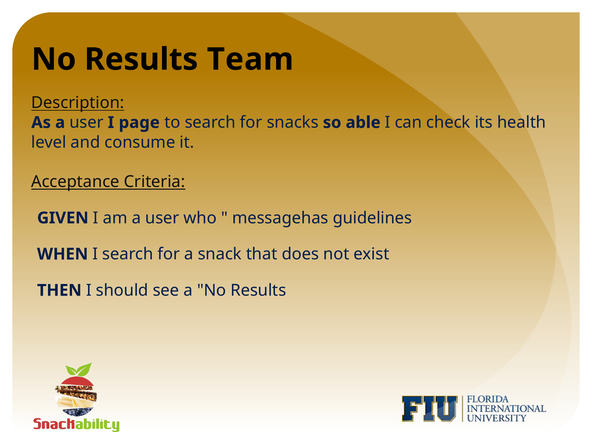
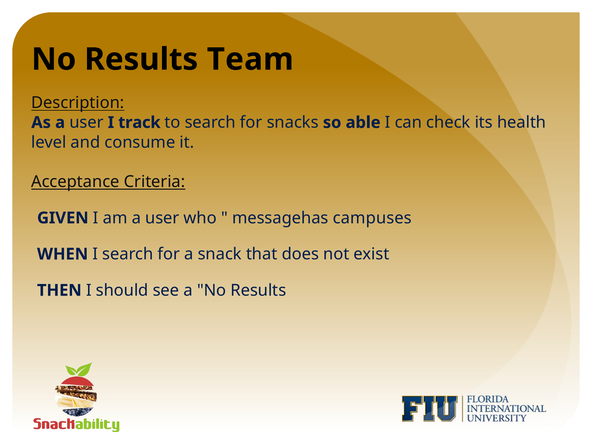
page: page -> track
guidelines: guidelines -> campuses
